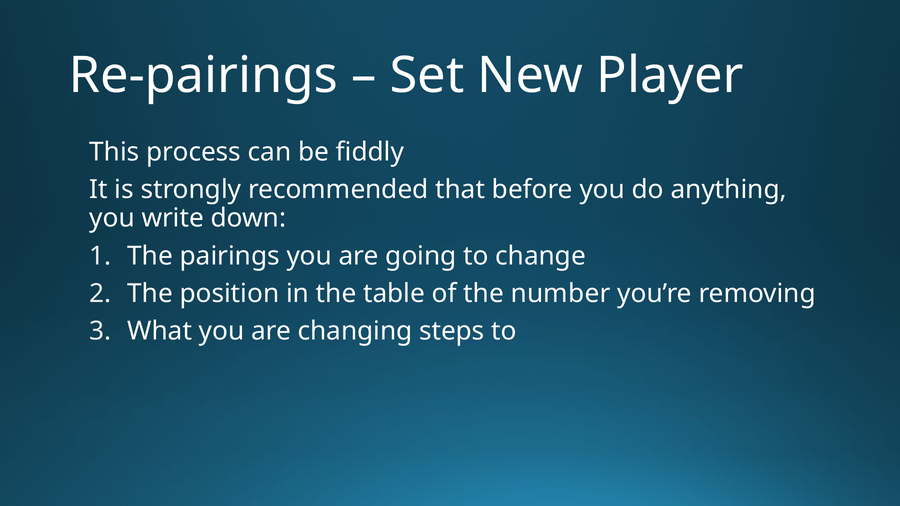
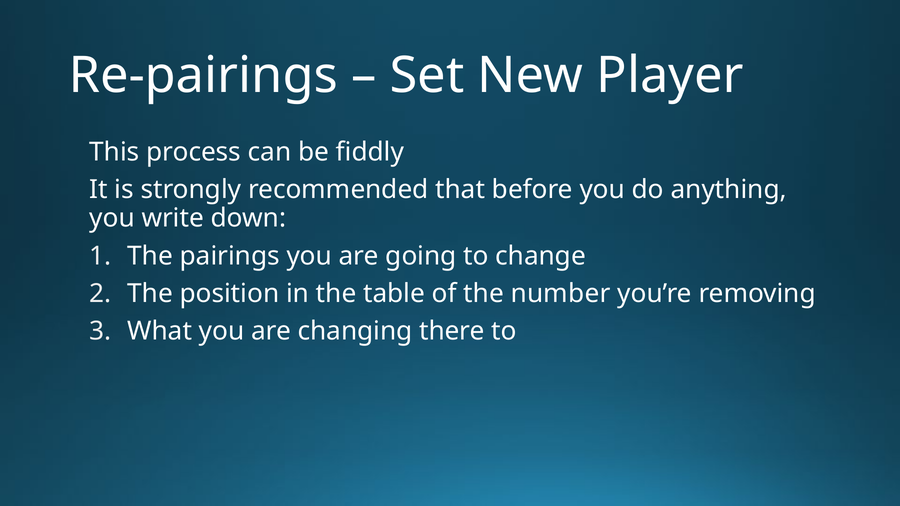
steps: steps -> there
